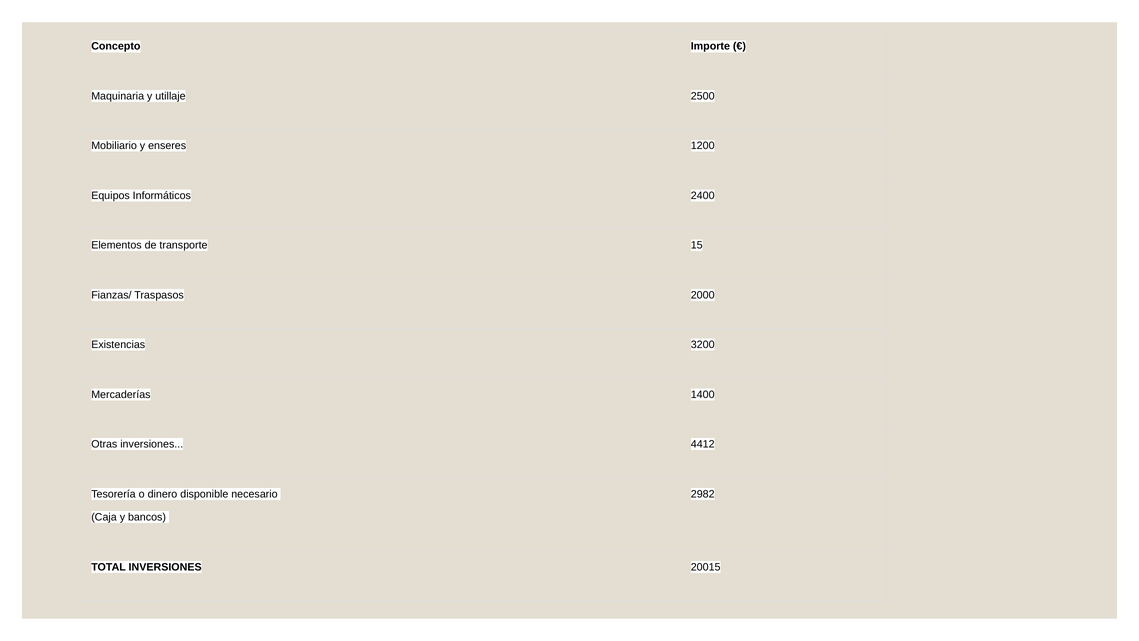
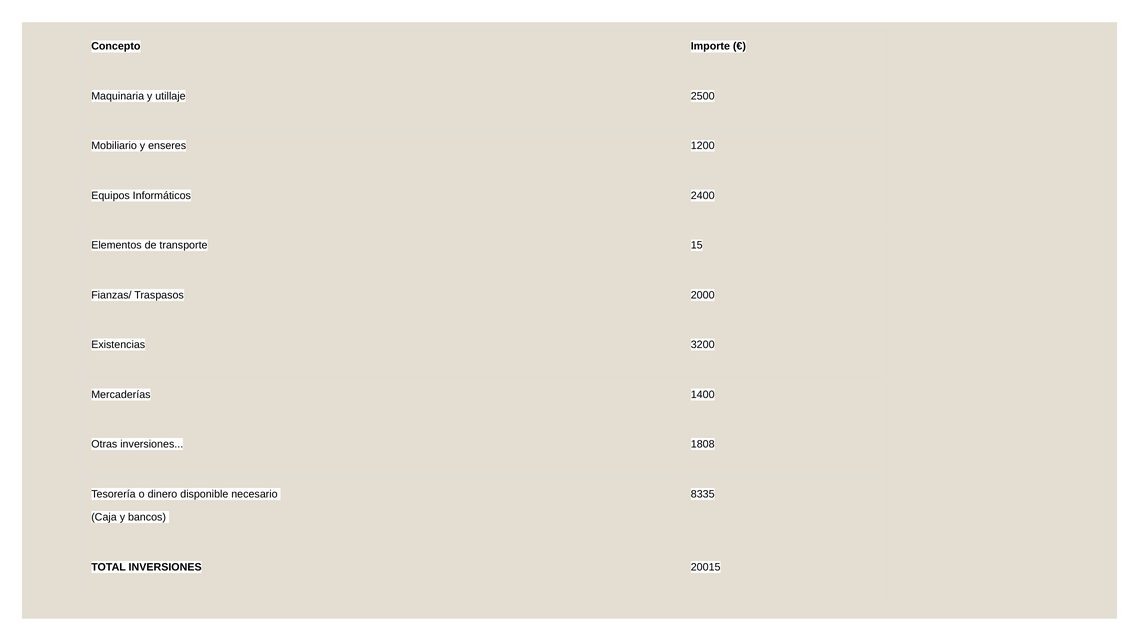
4412: 4412 -> 1808
2982: 2982 -> 8335
